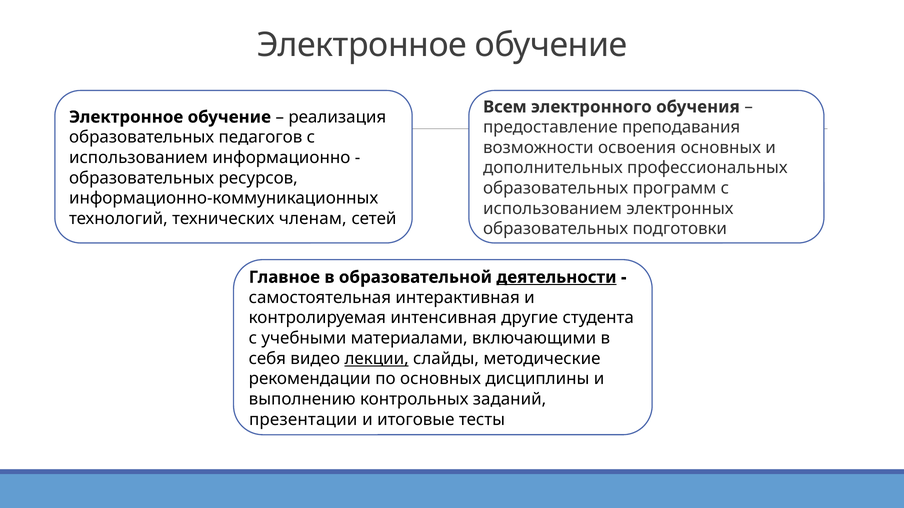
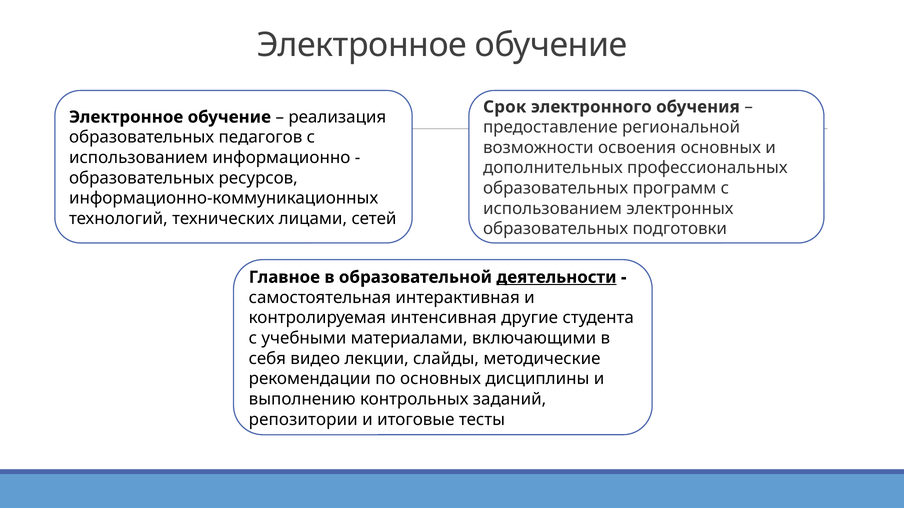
Всем: Всем -> Срок
преподавания: преподавания -> региональной
членам: членам -> лицами
лекции underline: present -> none
презентации: презентации -> репозитории
